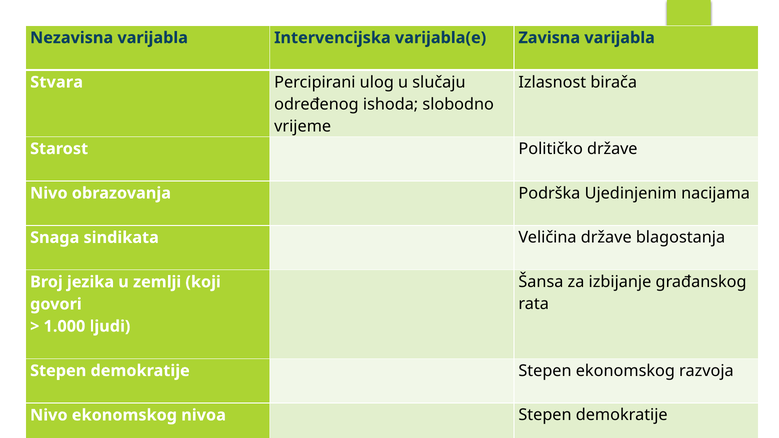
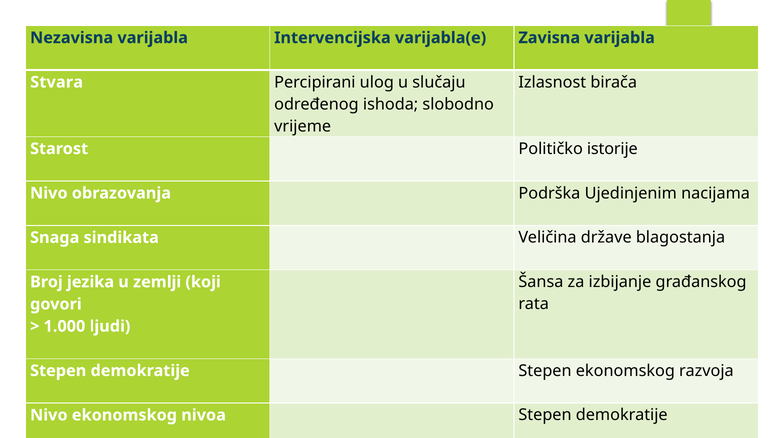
Političko države: države -> istorije
